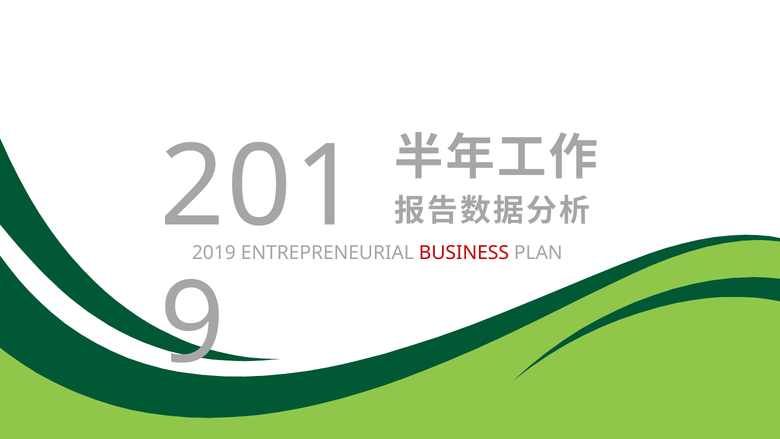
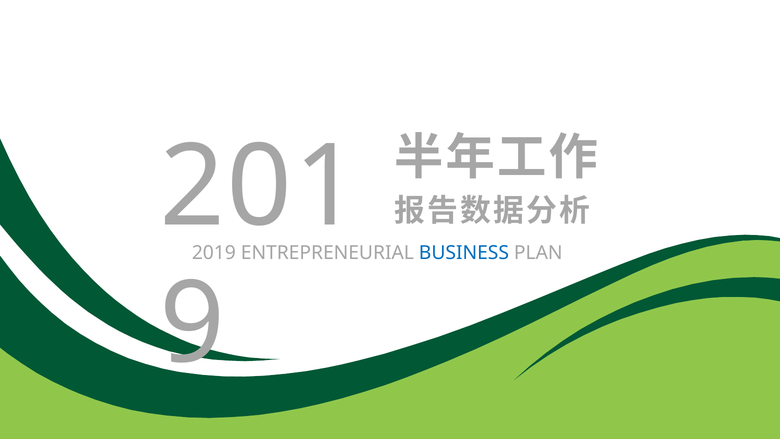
BUSINESS colour: red -> blue
